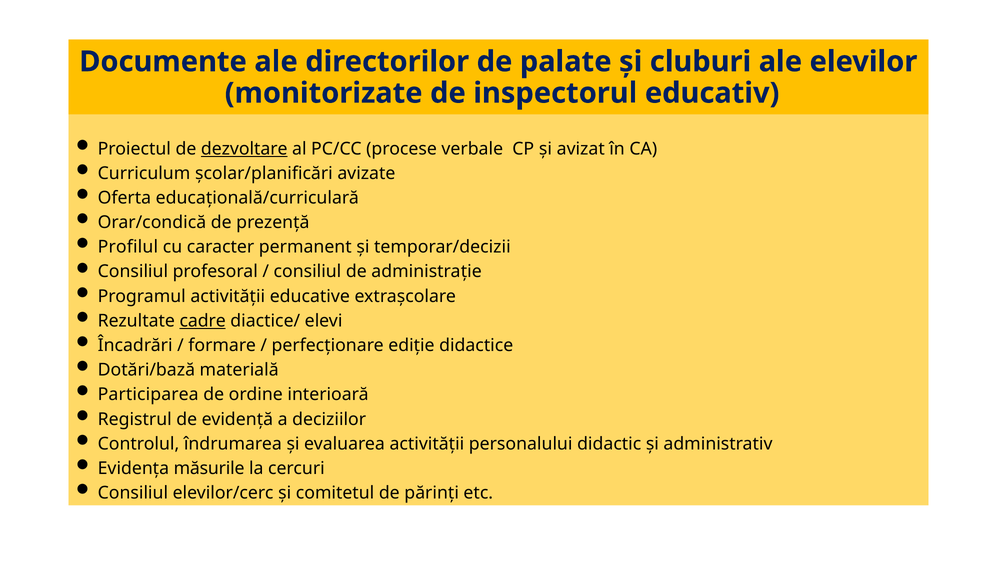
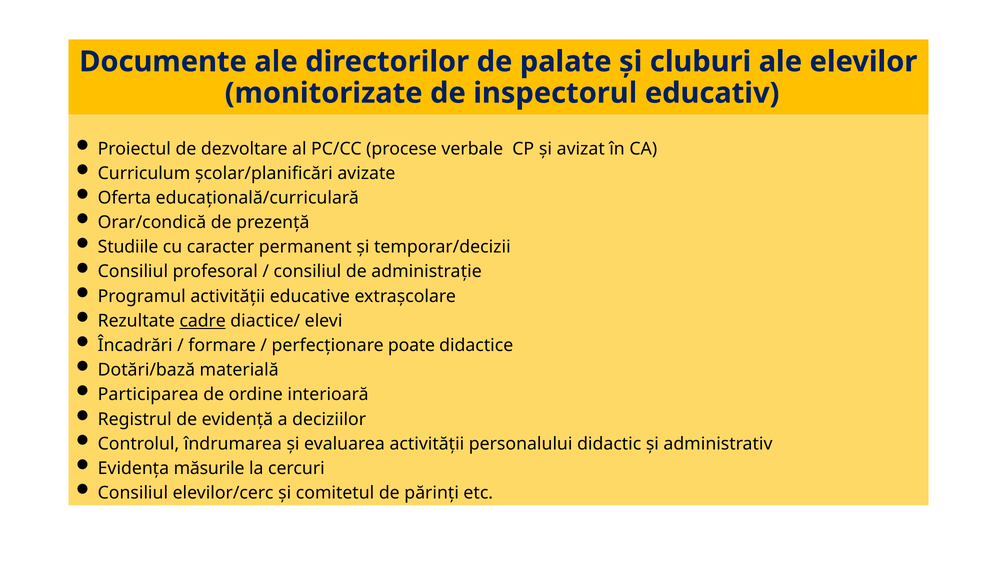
dezvoltare underline: present -> none
Profilul: Profilul -> Studiile
ediție: ediție -> poate
